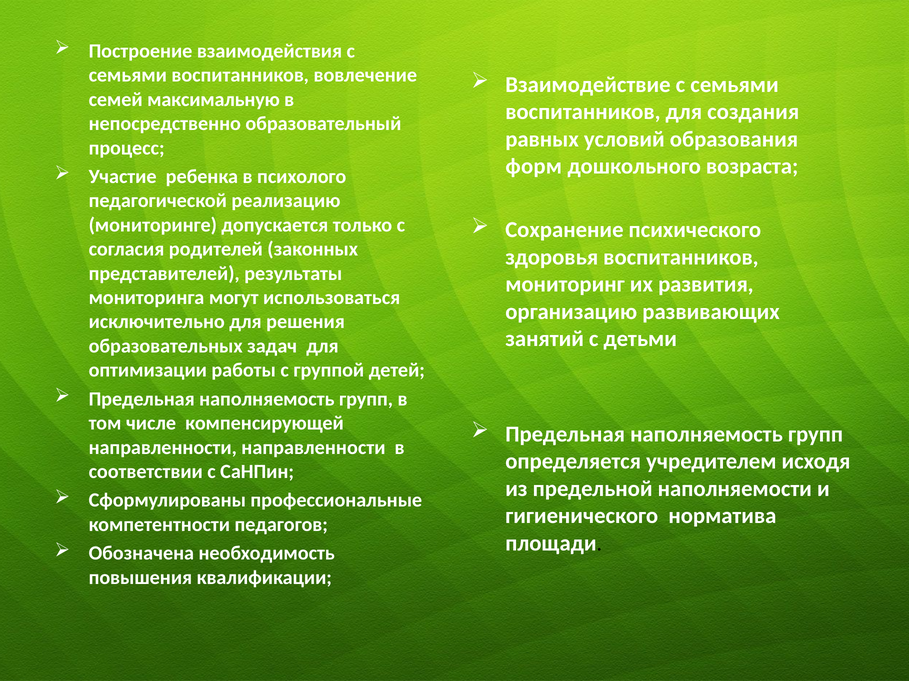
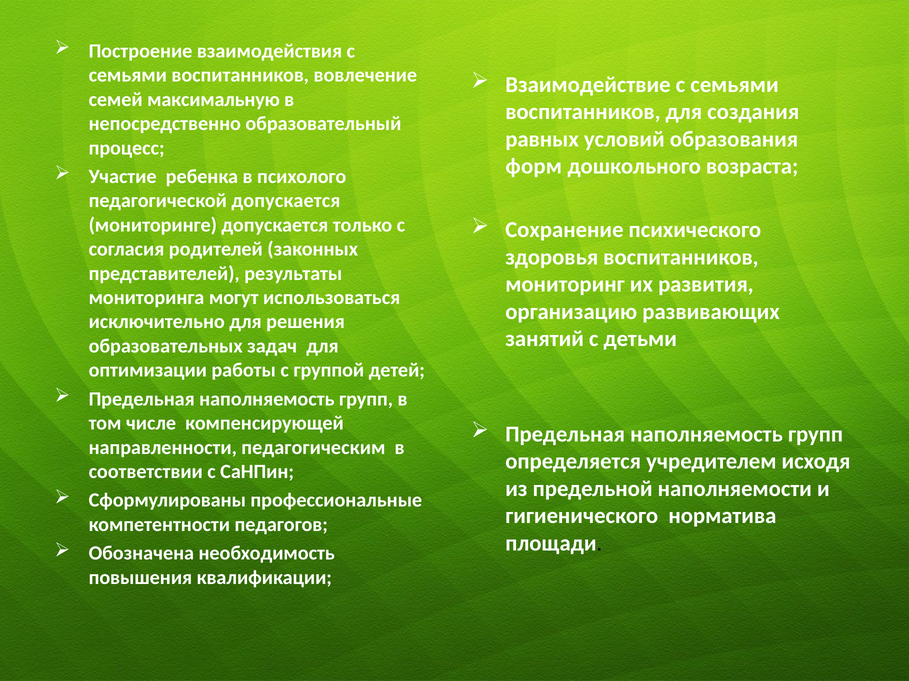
педагогической реализацию: реализацию -> допускается
направленности направленности: направленности -> педагогическим
